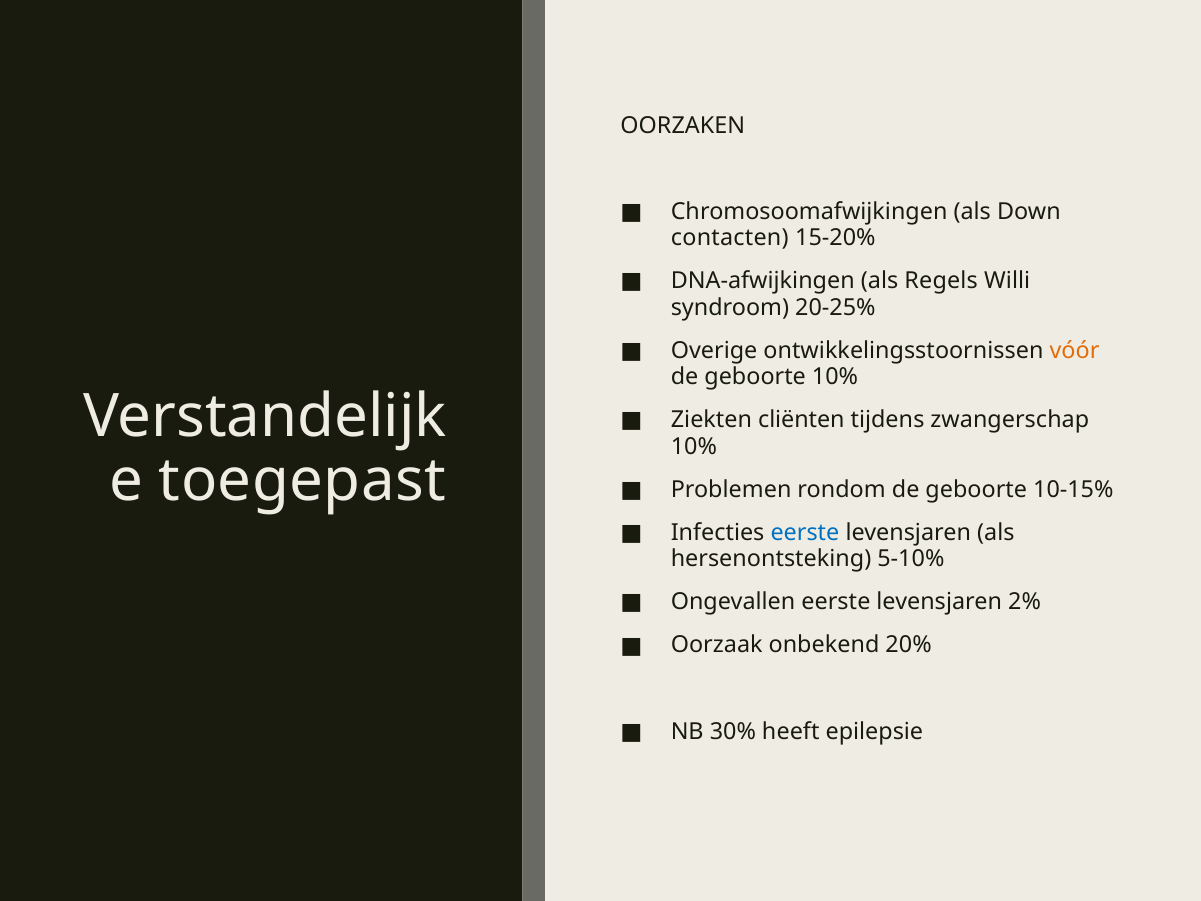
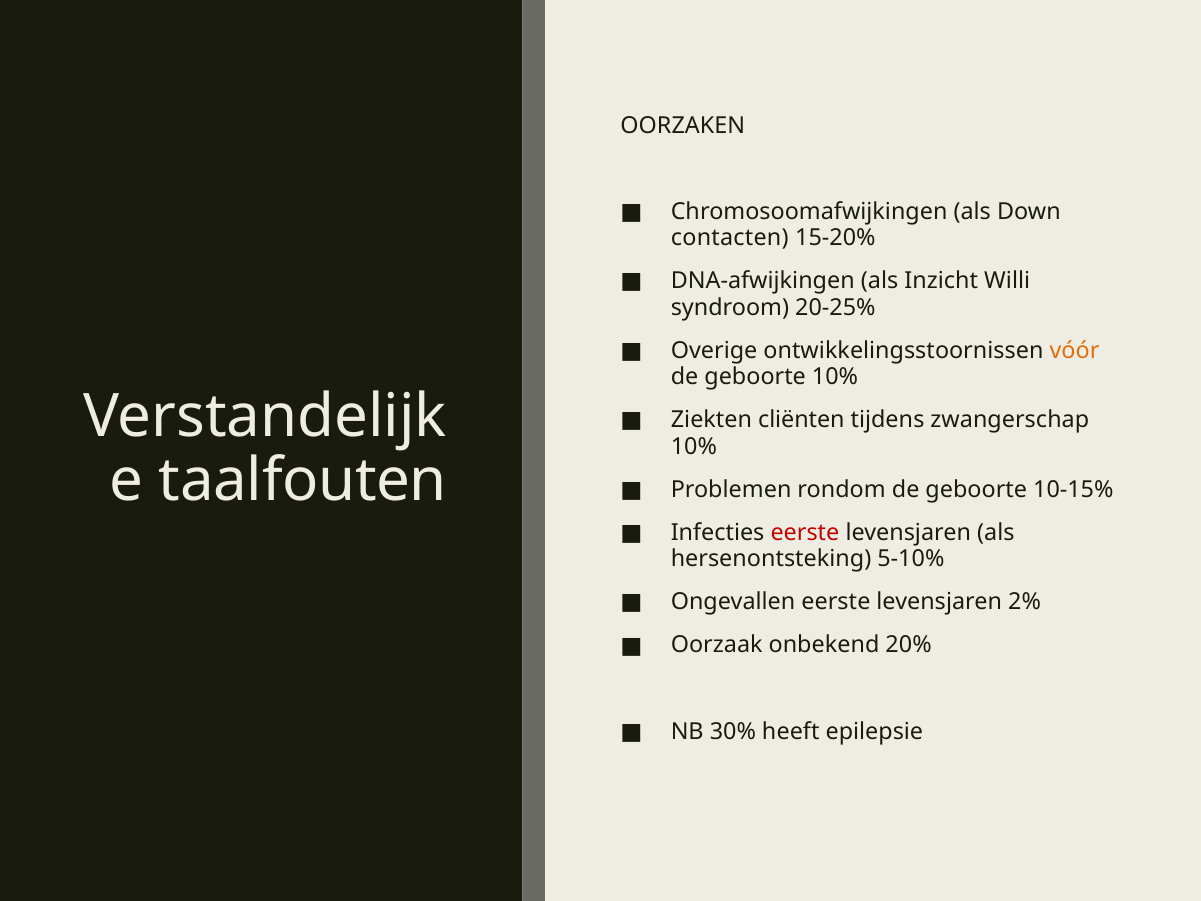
Regels: Regels -> Inzicht
toegepast: toegepast -> taalfouten
eerste at (805, 532) colour: blue -> red
